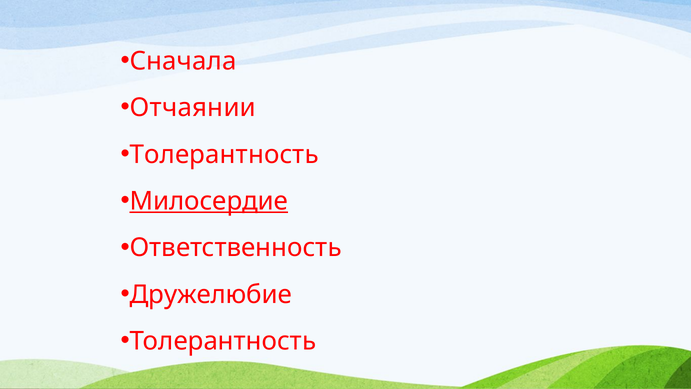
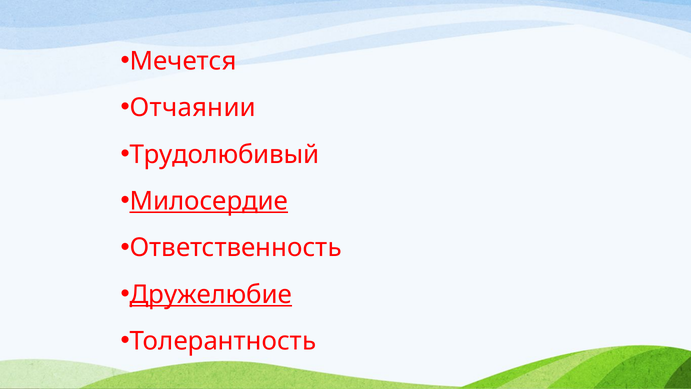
Сначала: Сначала -> Мечется
Толерантность at (224, 154): Толерантность -> Трудолюбивый
Дружелюбие underline: none -> present
